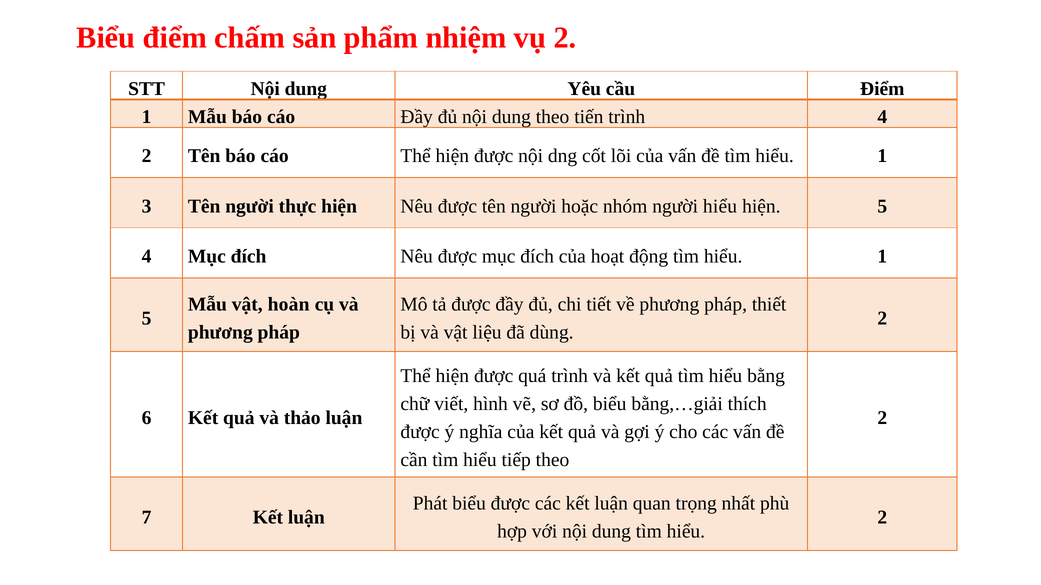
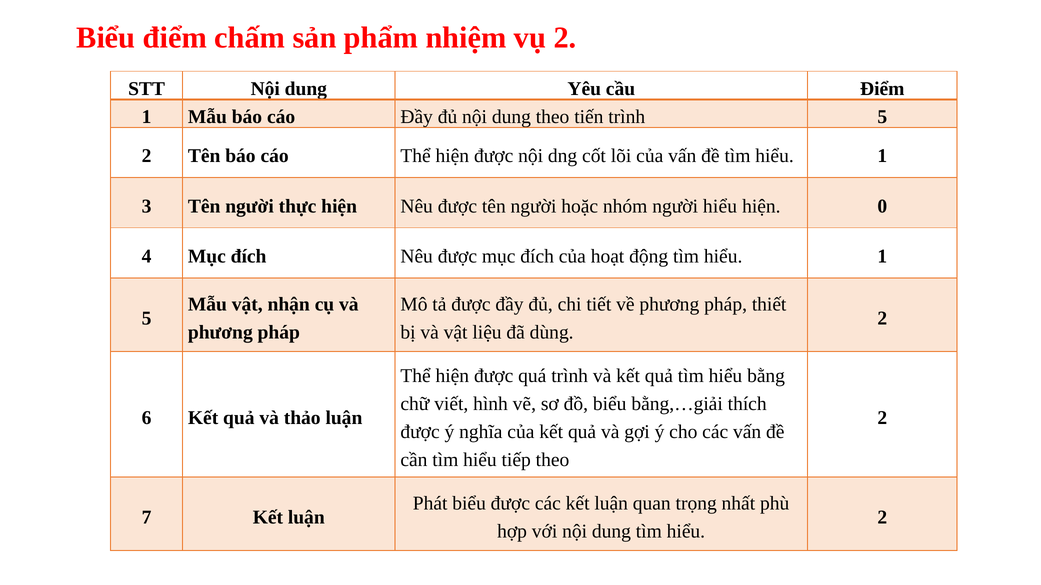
trình 4: 4 -> 5
hiện 5: 5 -> 0
hoàn: hoàn -> nhận
